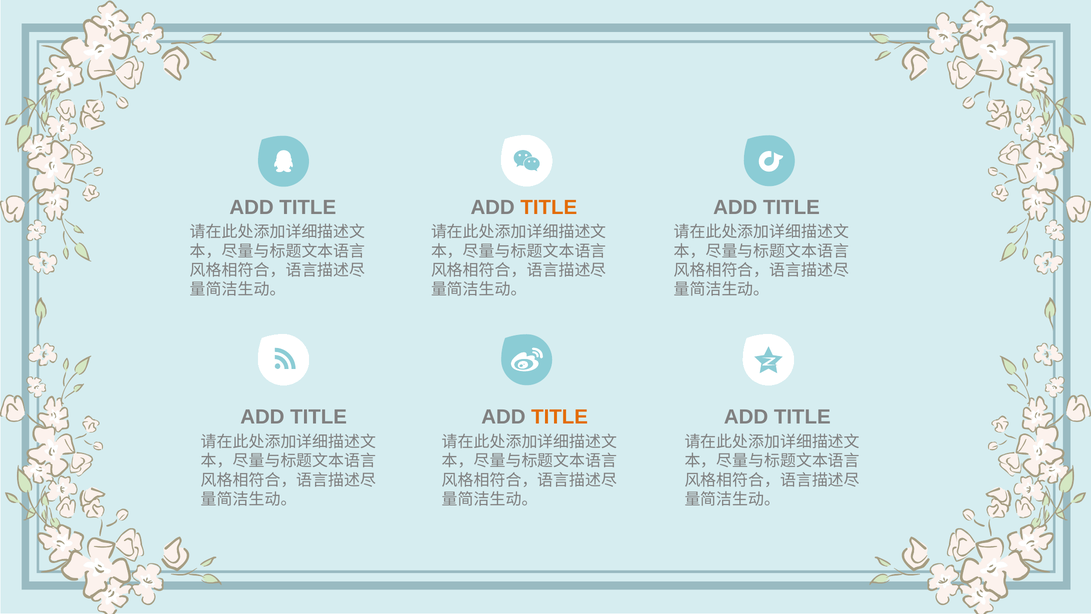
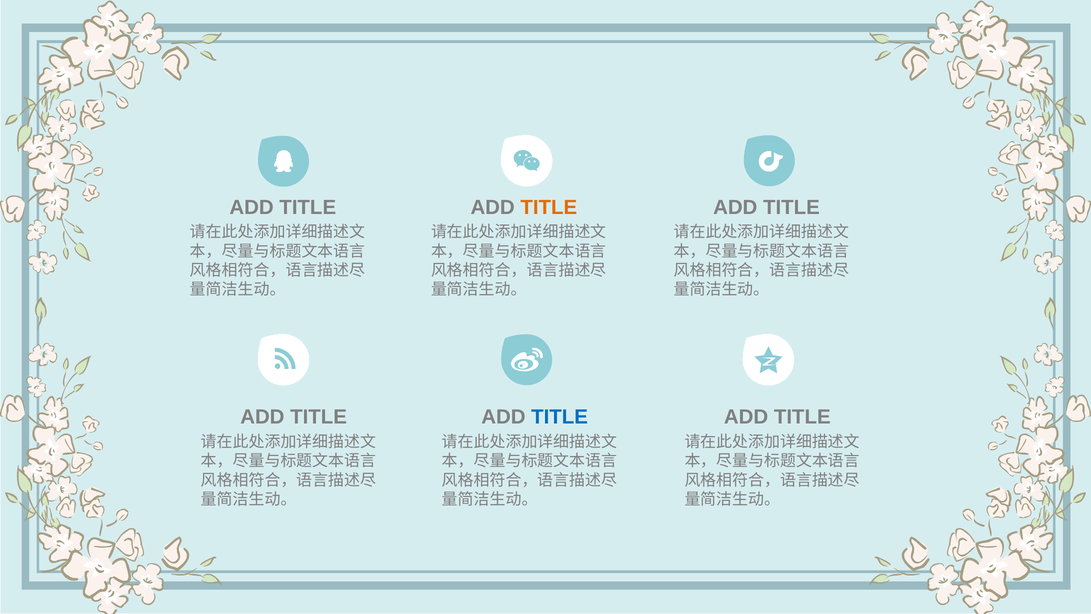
TITLE at (560, 417) colour: orange -> blue
